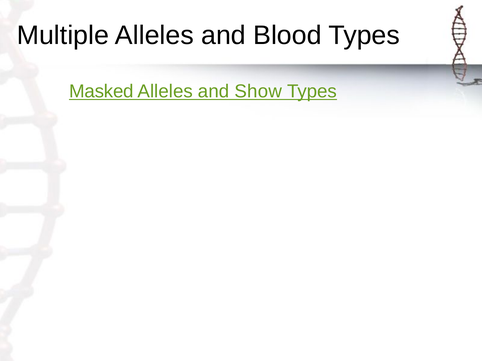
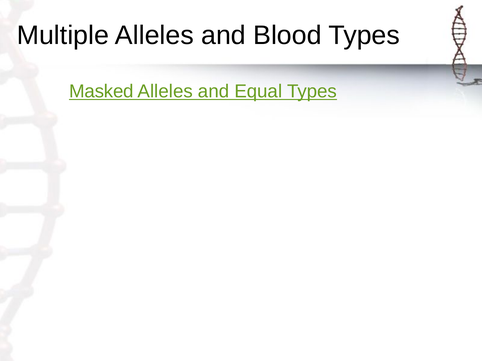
Show: Show -> Equal
